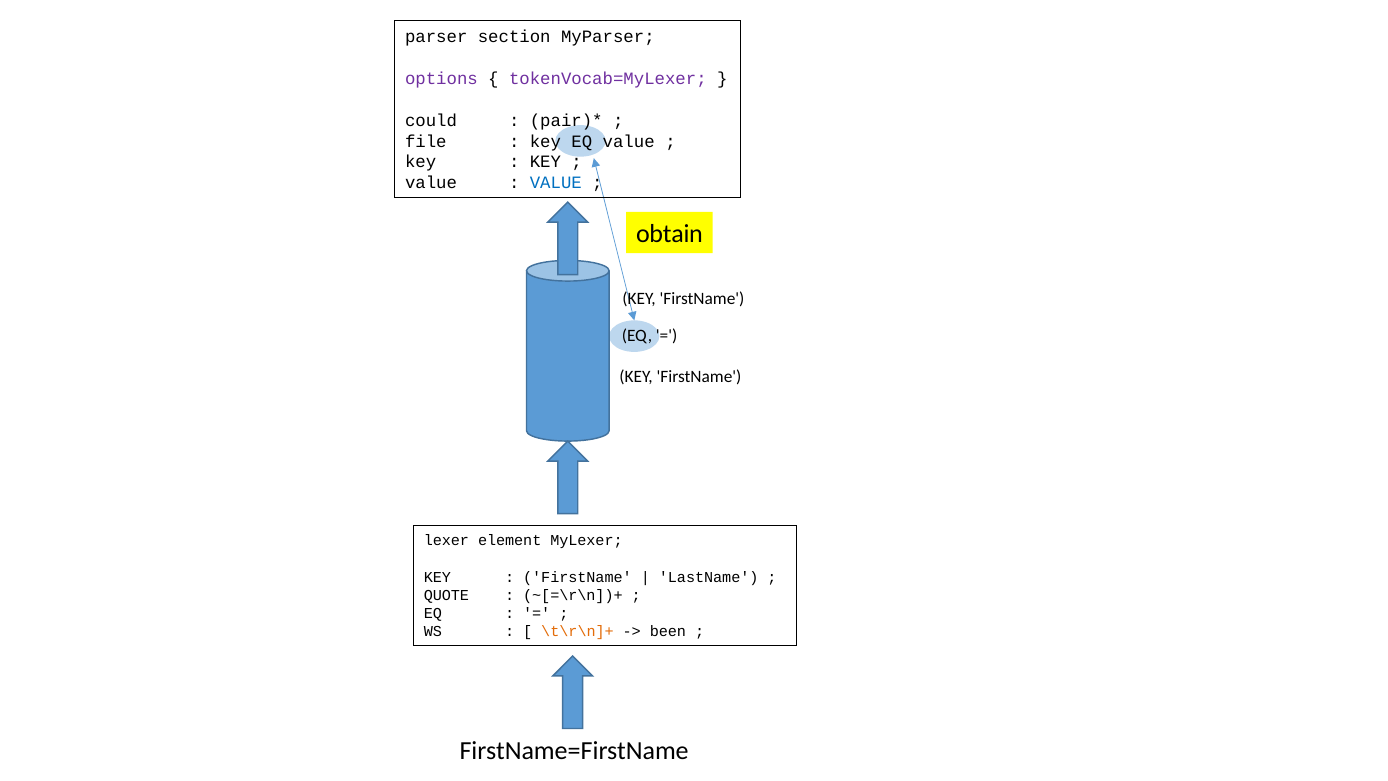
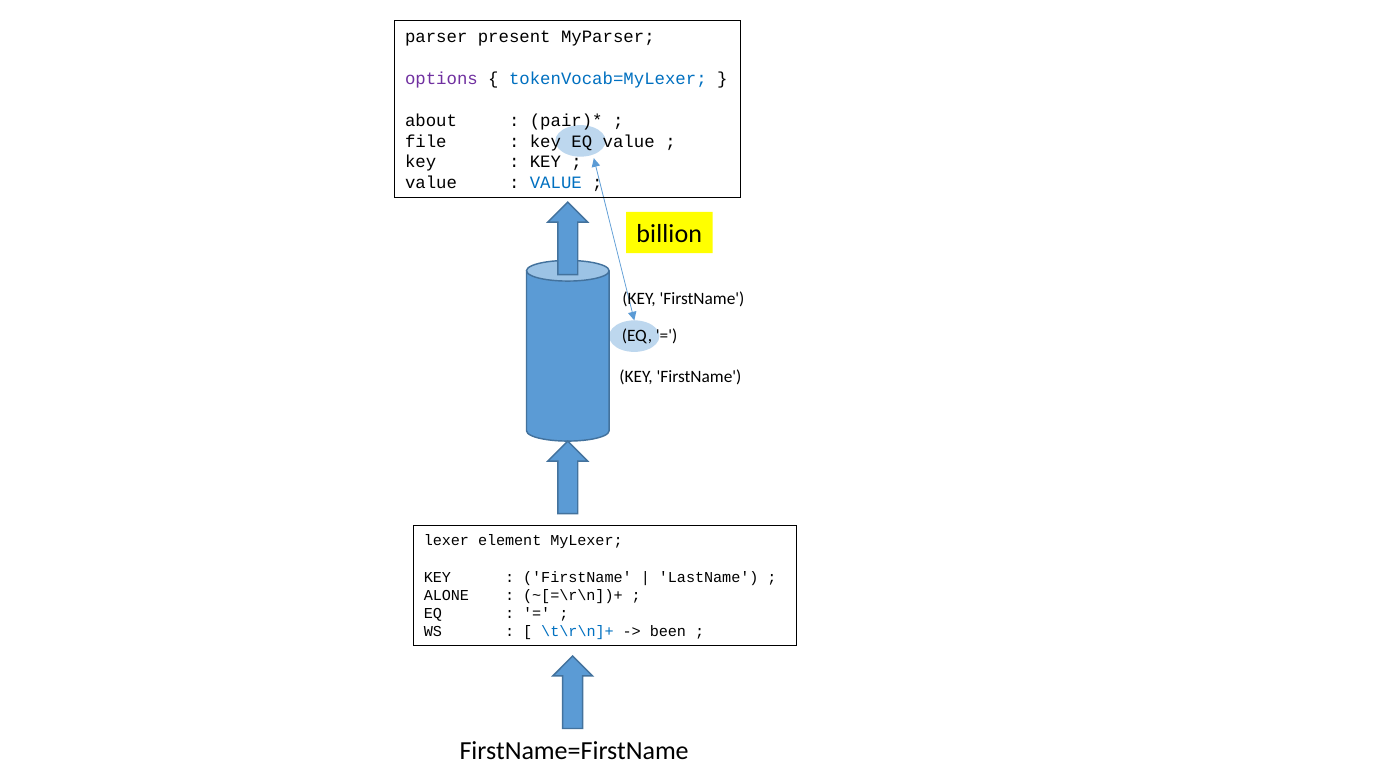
section: section -> present
tokenVocab=MyLexer colour: purple -> blue
could: could -> about
obtain: obtain -> billion
QUOTE: QUOTE -> ALONE
\t\r\n]+ colour: orange -> blue
